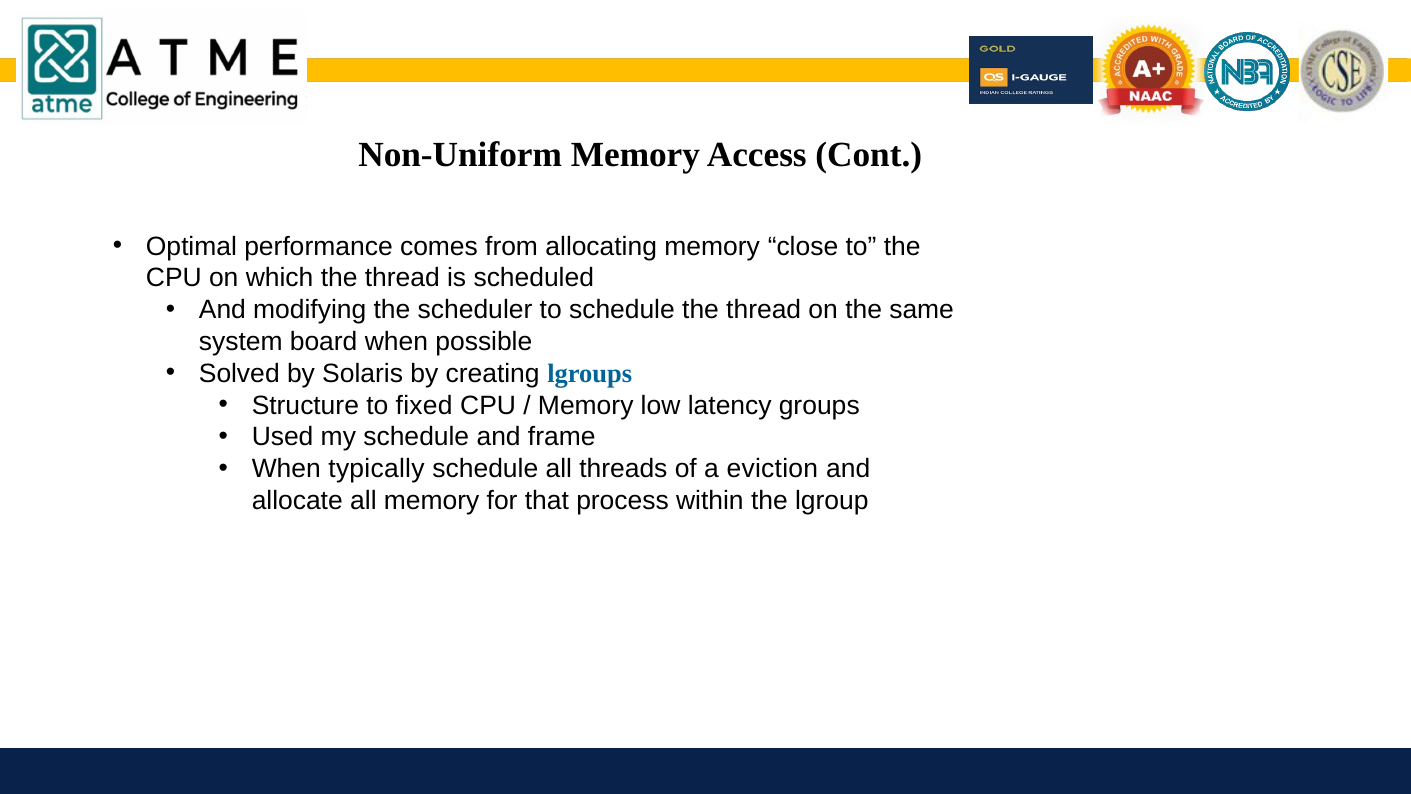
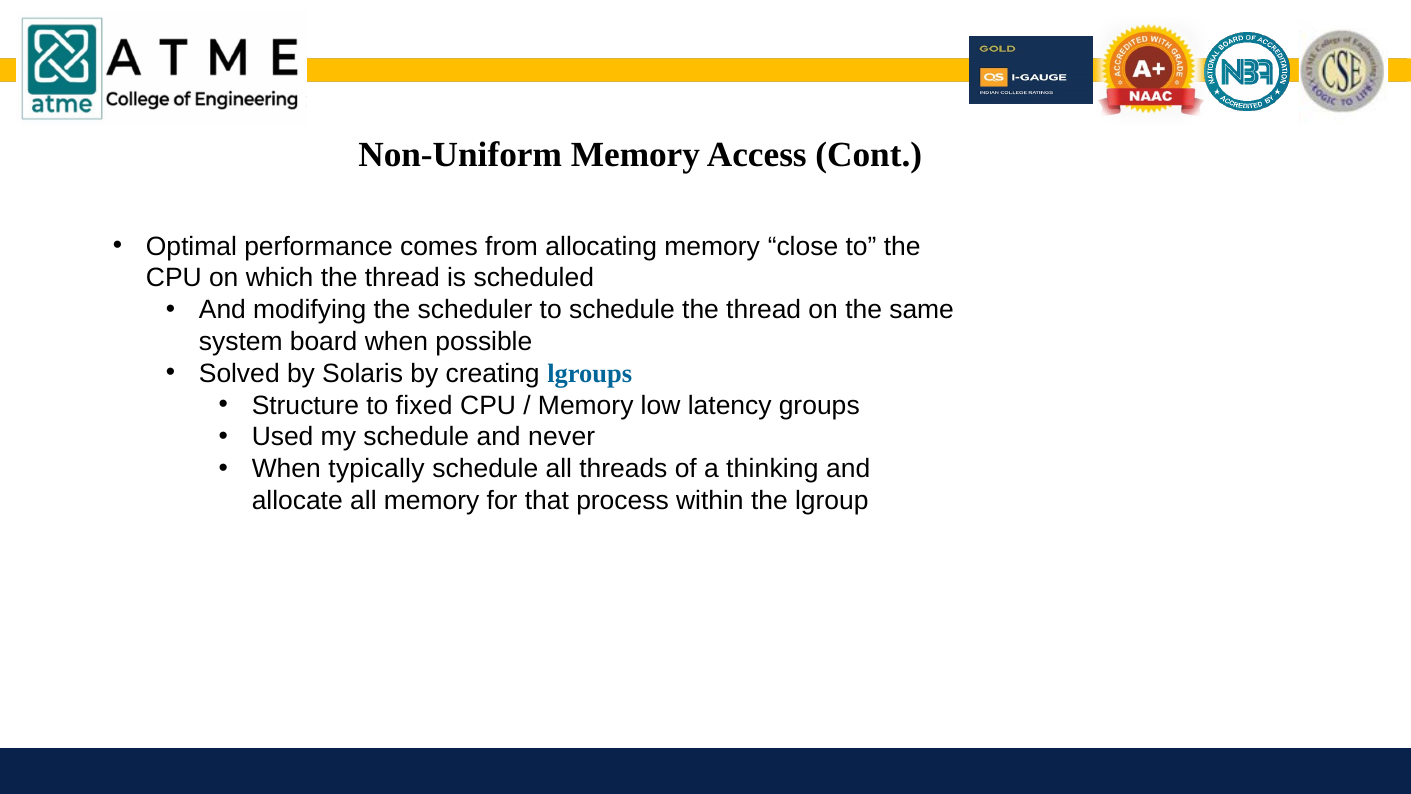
frame: frame -> never
eviction: eviction -> thinking
